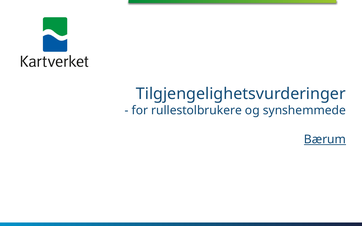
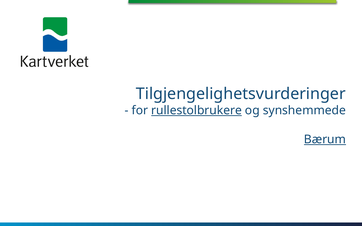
rullestolbrukere underline: none -> present
